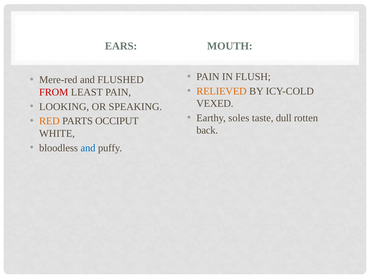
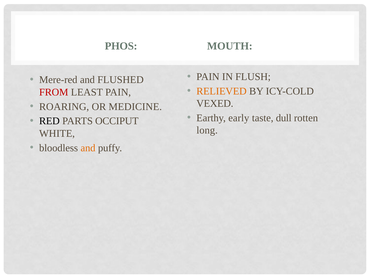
EARS: EARS -> PHOS
LOOKING: LOOKING -> ROARING
SPEAKING: SPEAKING -> MEDICINE
soles: soles -> early
RED colour: orange -> black
back: back -> long
and at (88, 148) colour: blue -> orange
